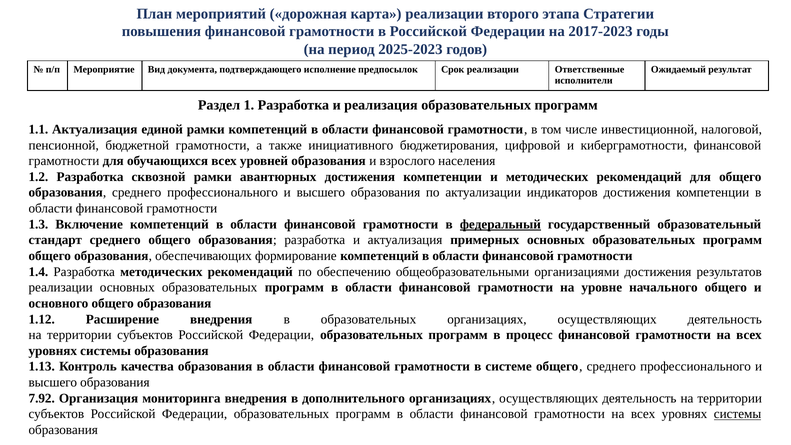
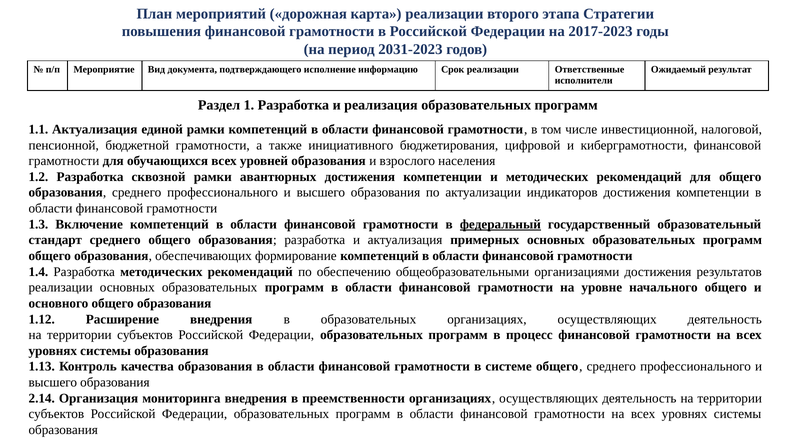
2025-2023: 2025-2023 -> 2031-2023
предпосылок: предпосылок -> информацию
7.92: 7.92 -> 2.14
дополнительного: дополнительного -> преемственности
системы at (738, 414) underline: present -> none
